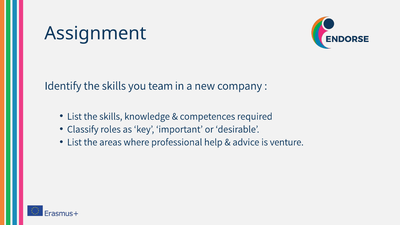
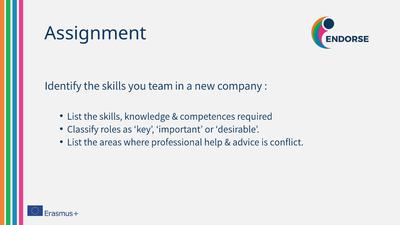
venture: venture -> conflict
